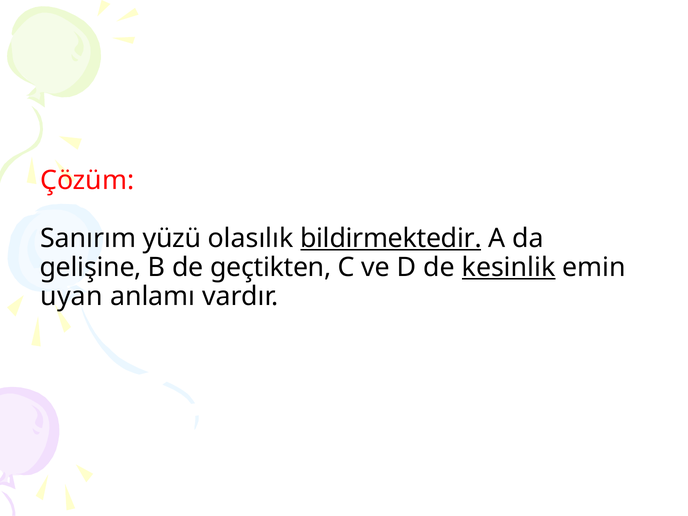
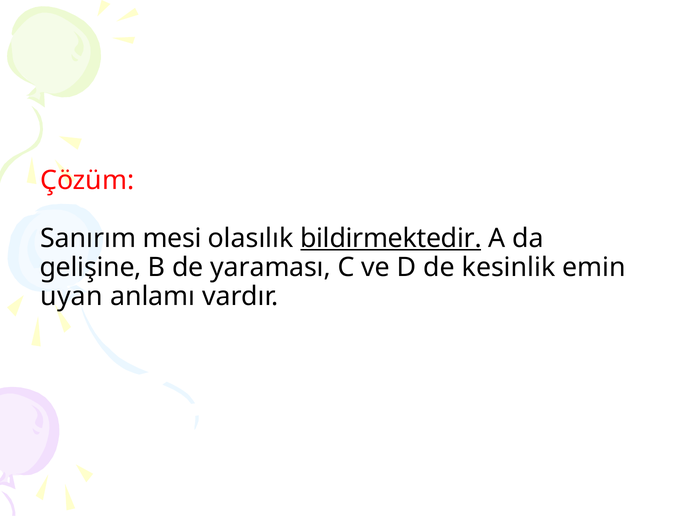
yüzü: yüzü -> mesi
geçtikten: geçtikten -> yaraması
kesinlik underline: present -> none
